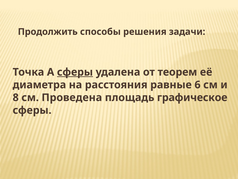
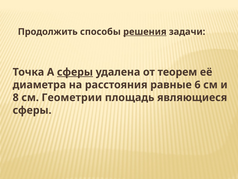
решения underline: none -> present
Проведена: Проведена -> Геометрии
графическое: графическое -> являющиеся
